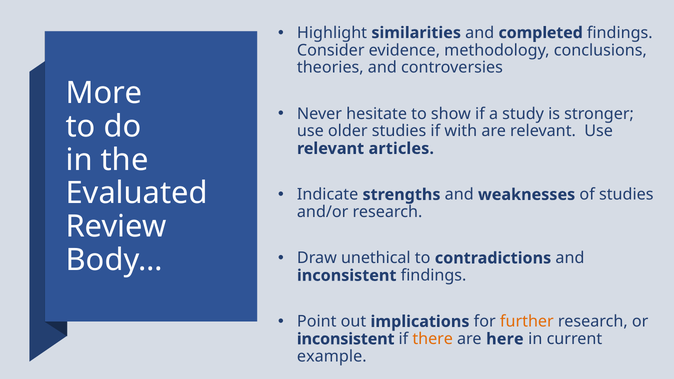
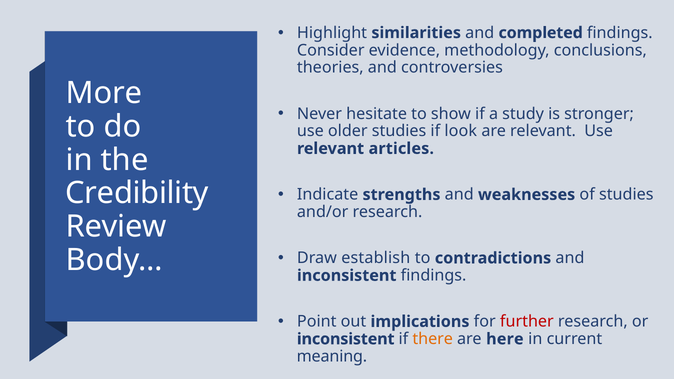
with: with -> look
Evaluated: Evaluated -> Credibility
unethical: unethical -> establish
further colour: orange -> red
example: example -> meaning
